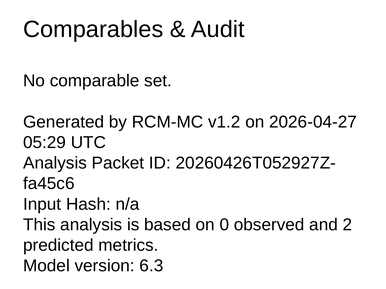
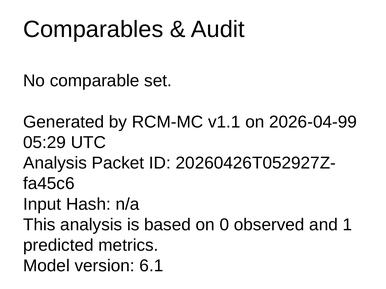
v1.2: v1.2 -> v1.1
2026-04-27: 2026-04-27 -> 2026-04-99
2: 2 -> 1
6.3: 6.3 -> 6.1
